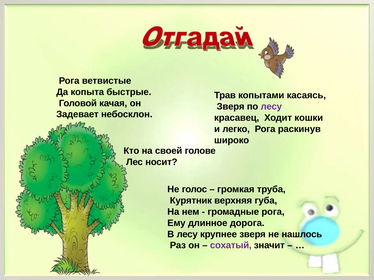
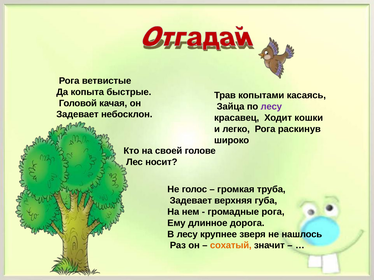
Зверя at (231, 107): Зверя -> Зайца
Курятник at (191, 201): Курятник -> Задевает
сохатый colour: purple -> orange
